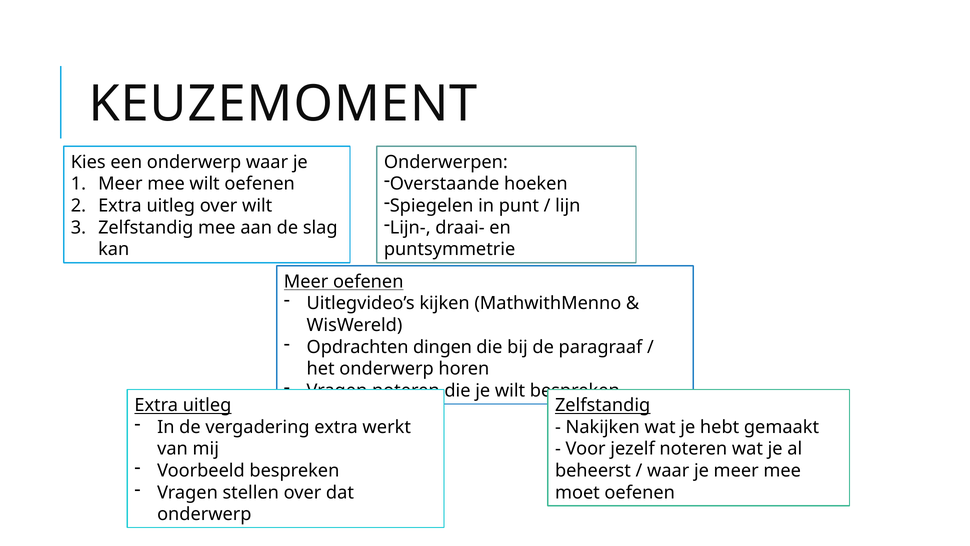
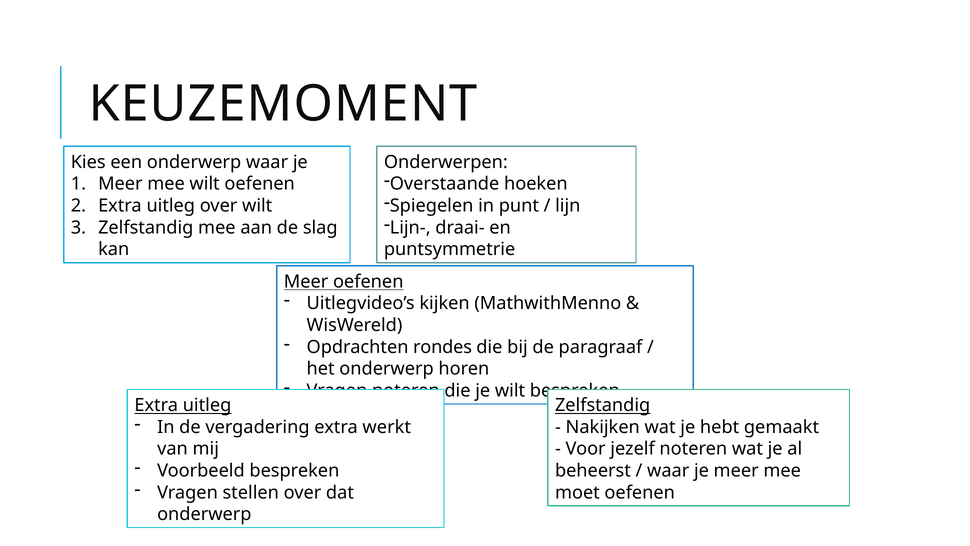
dingen: dingen -> rondes
